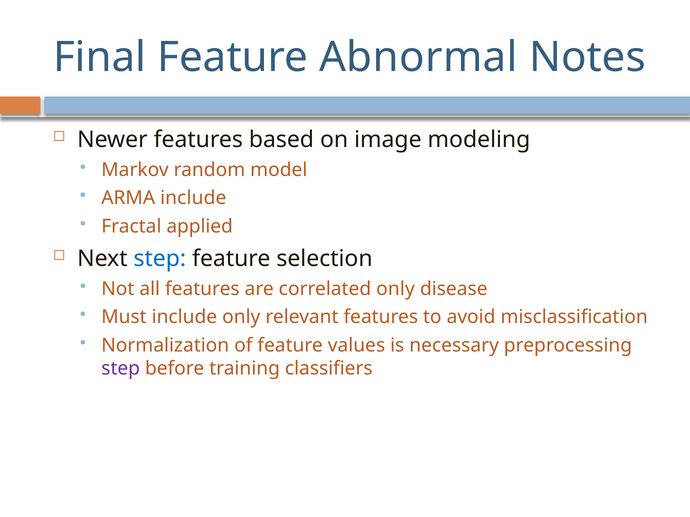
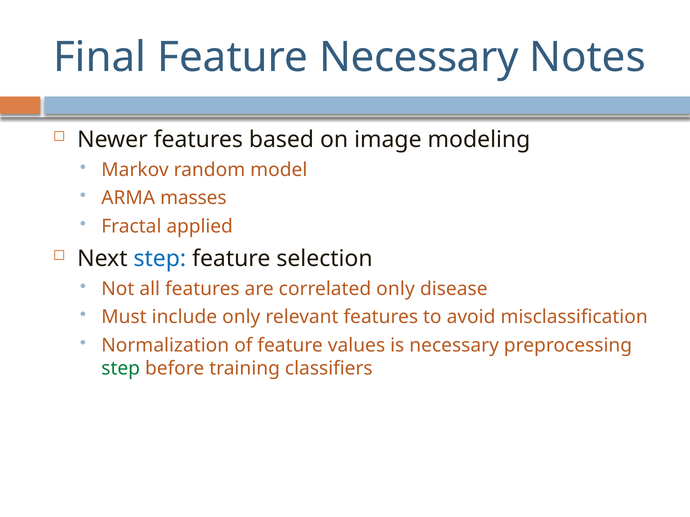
Feature Abnormal: Abnormal -> Necessary
ARMA include: include -> masses
step at (121, 369) colour: purple -> green
